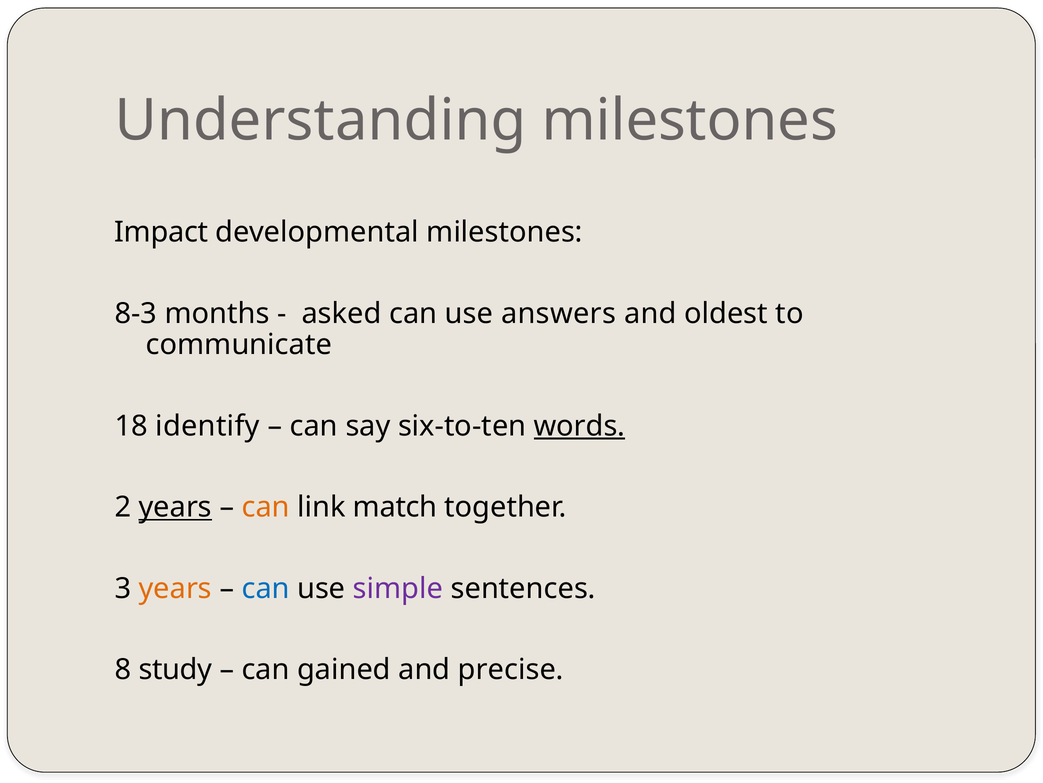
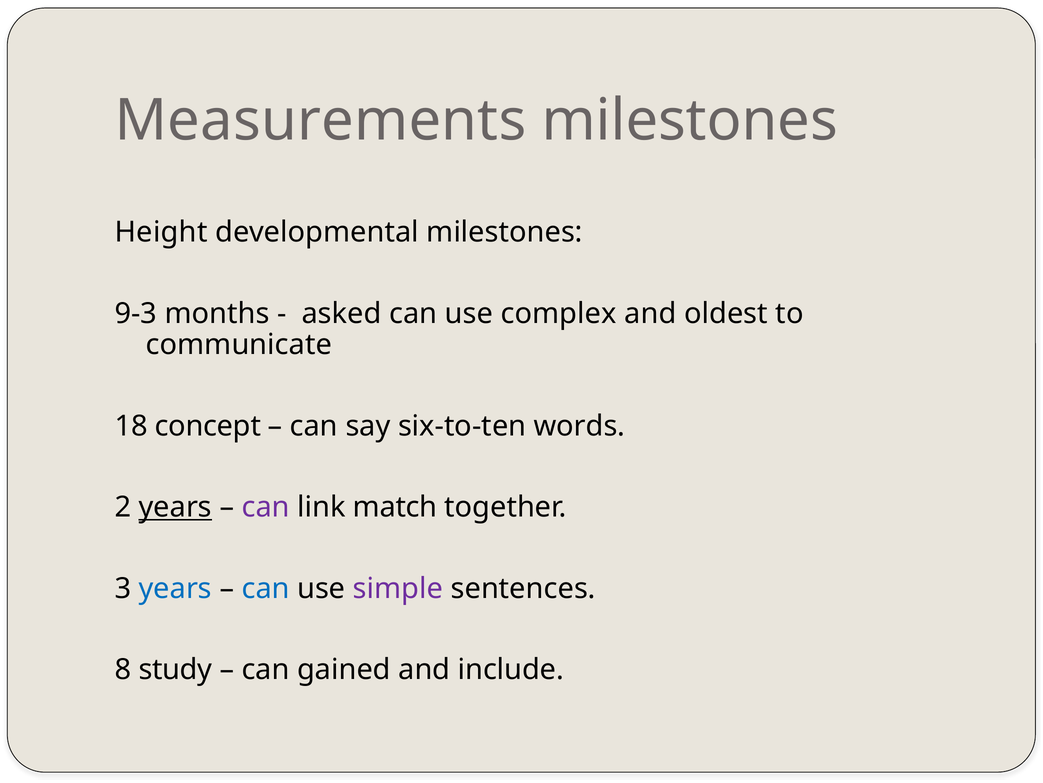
Understanding: Understanding -> Measurements
Impact: Impact -> Height
8-3: 8-3 -> 9-3
answers: answers -> complex
identify: identify -> concept
words underline: present -> none
can at (266, 507) colour: orange -> purple
years at (175, 588) colour: orange -> blue
precise: precise -> include
